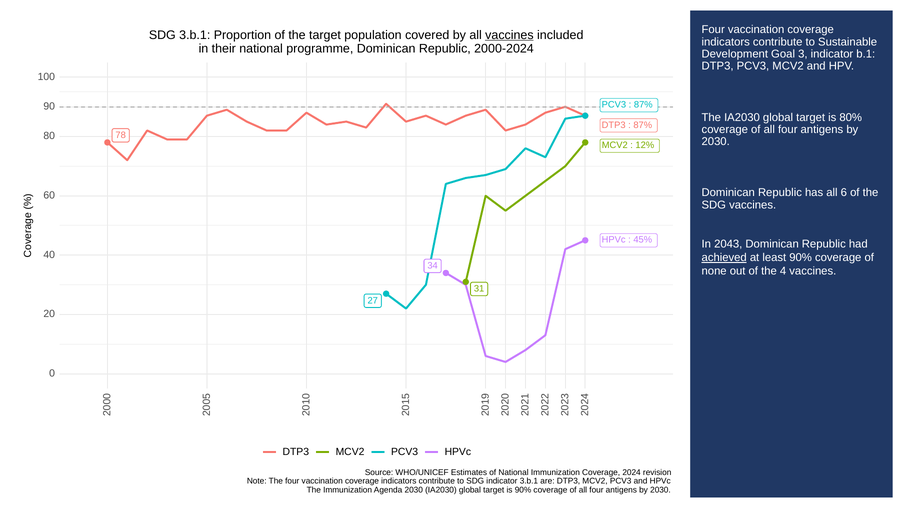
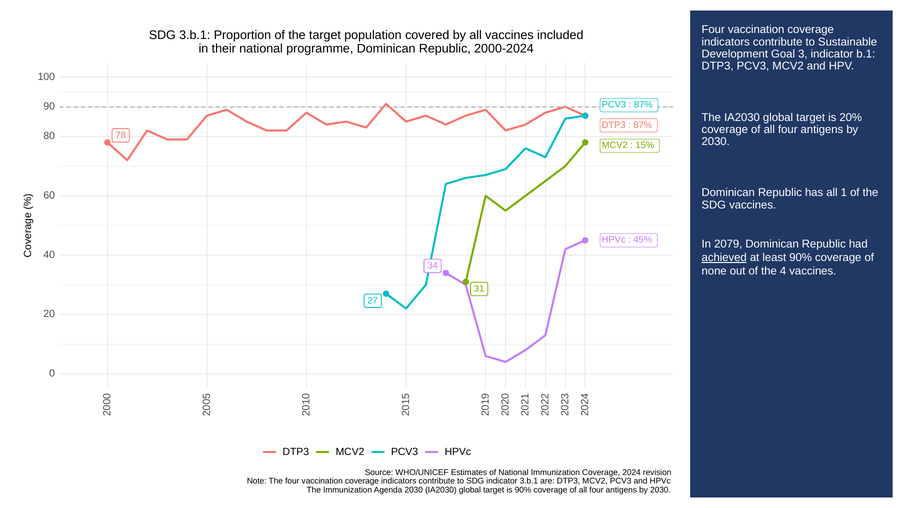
vaccines at (509, 35) underline: present -> none
80%: 80% -> 20%
12%: 12% -> 15%
all 6: 6 -> 1
2043: 2043 -> 2079
